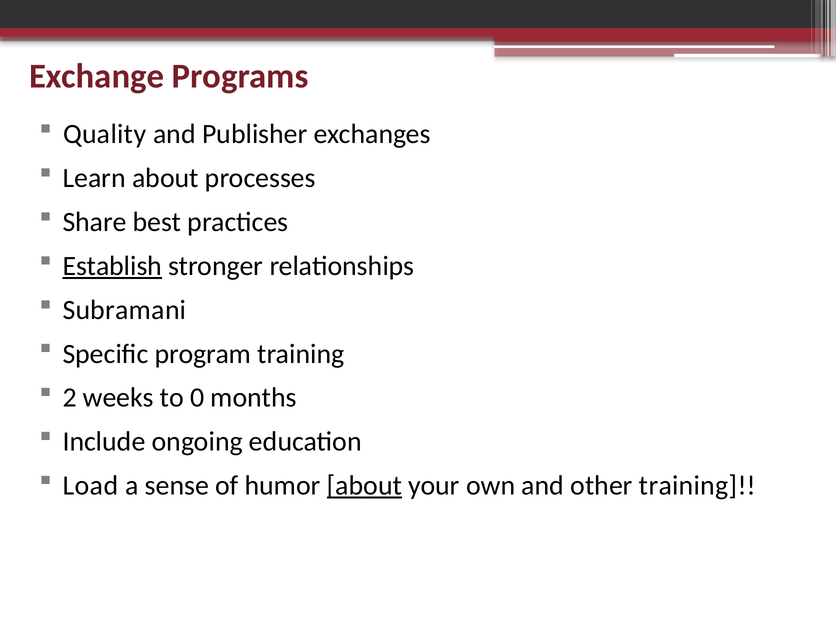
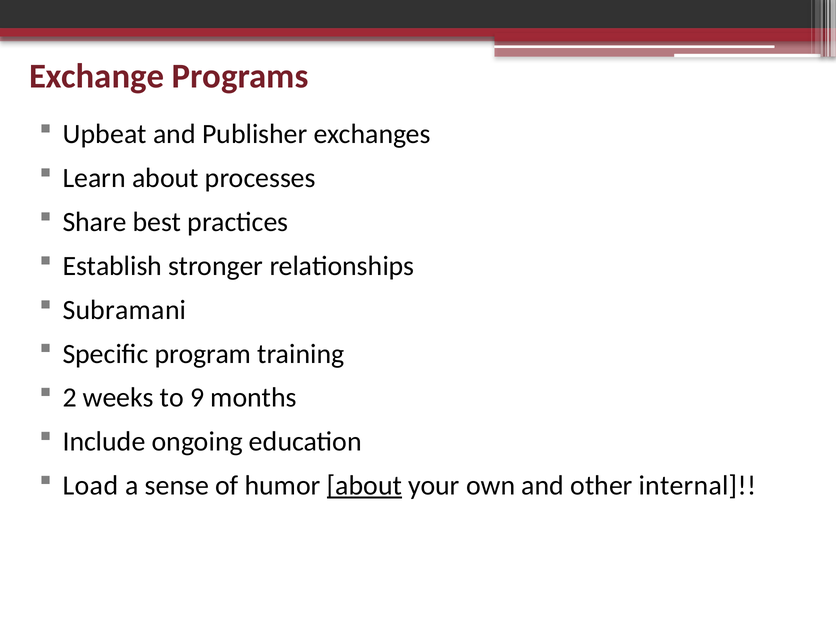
Quality: Quality -> Upbeat
Establish underline: present -> none
0: 0 -> 9
other training: training -> internal
